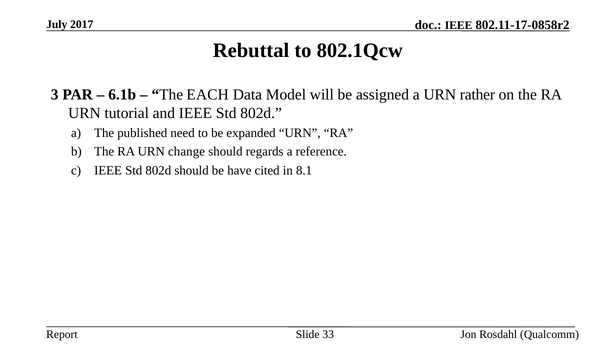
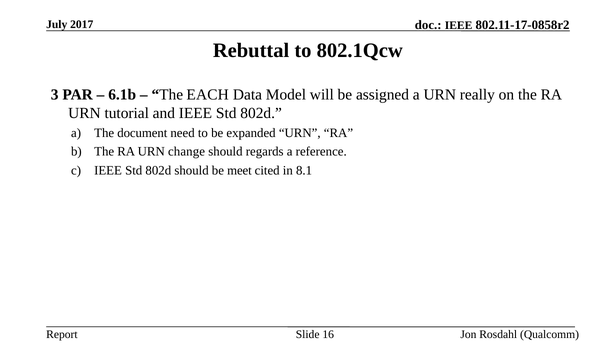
rather: rather -> really
published: published -> document
have: have -> meet
33: 33 -> 16
